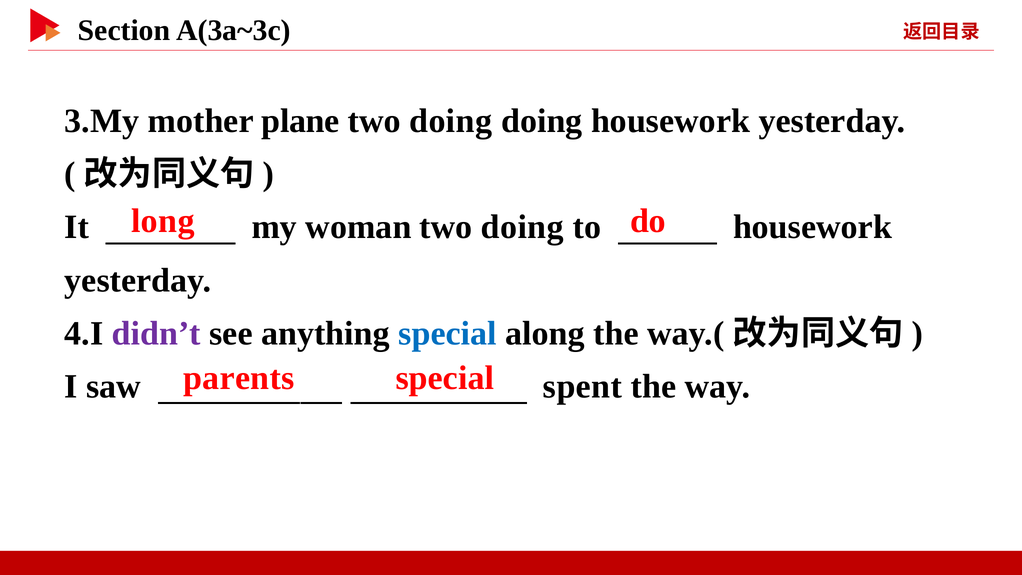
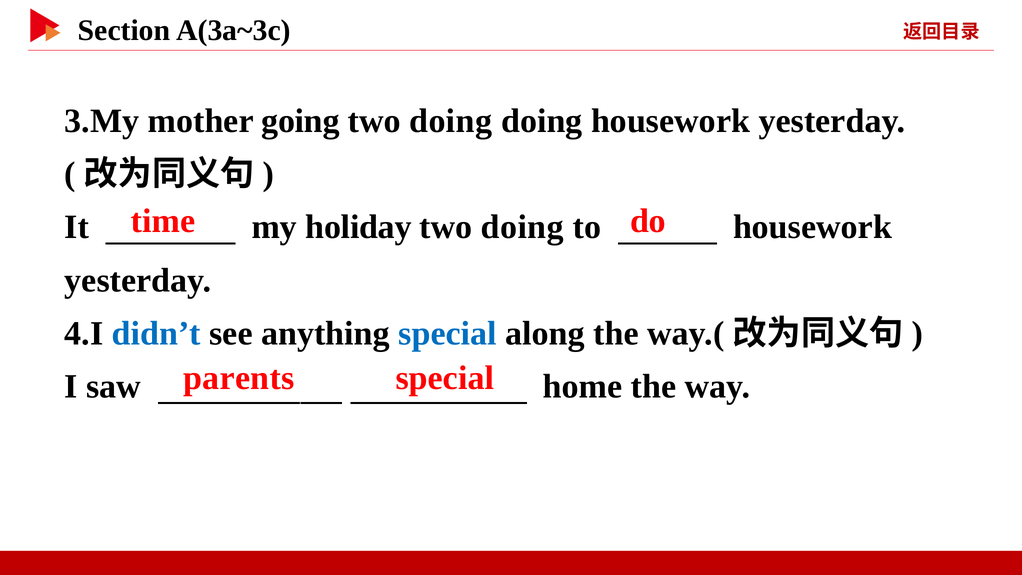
plane: plane -> going
long: long -> time
woman: woman -> holiday
didn’t colour: purple -> blue
spent: spent -> home
